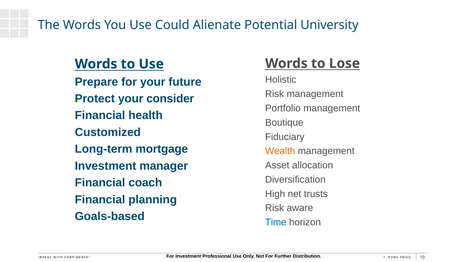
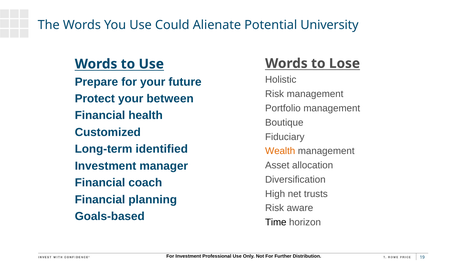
consider: consider -> between
mortgage: mortgage -> identified
Time colour: blue -> black
